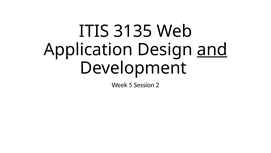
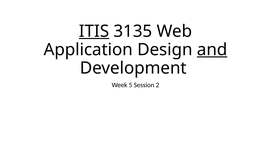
ITIS underline: none -> present
